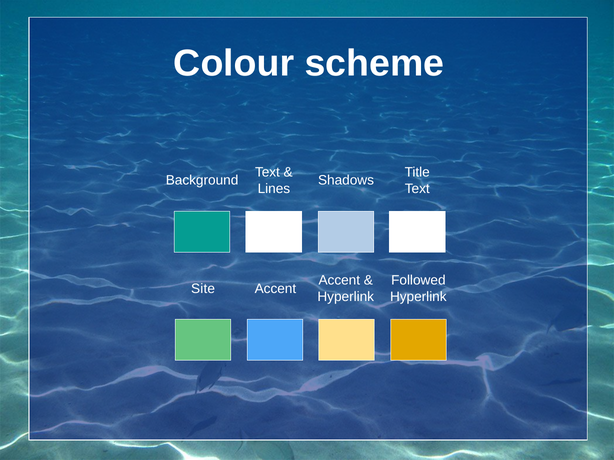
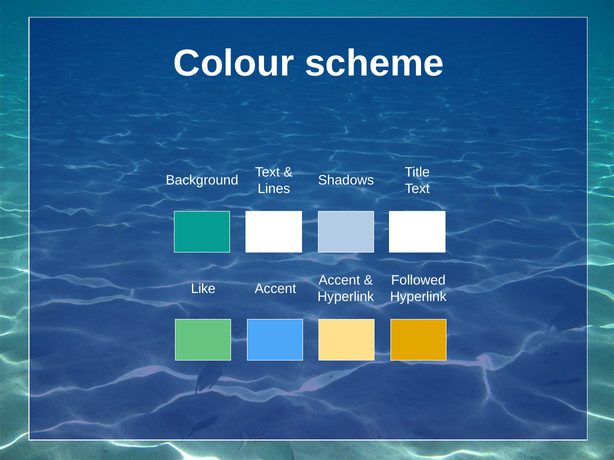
Site: Site -> Like
